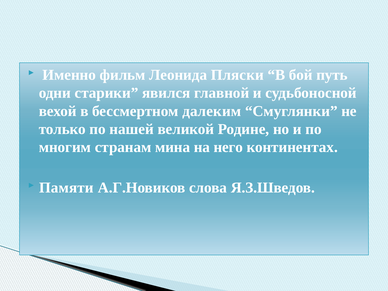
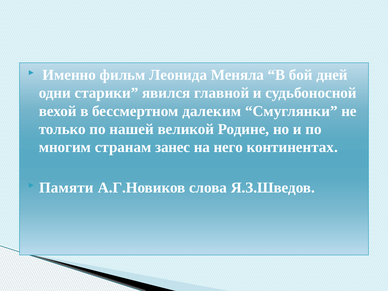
Пляски: Пляски -> Меняла
путь: путь -> дней
мина: мина -> занес
